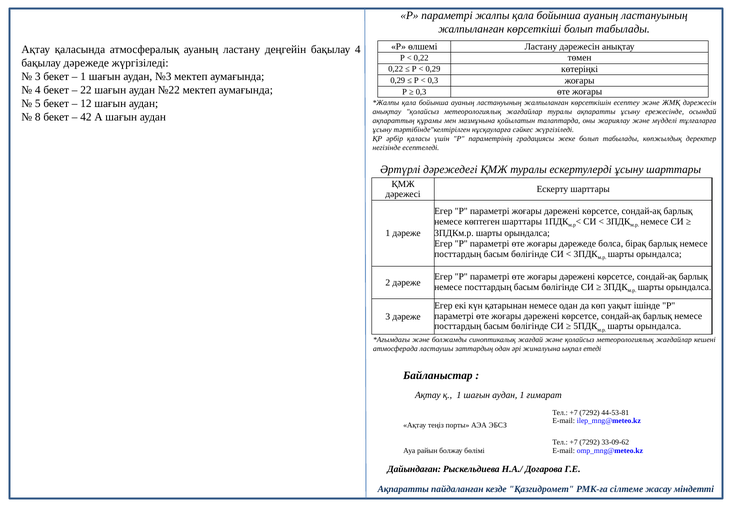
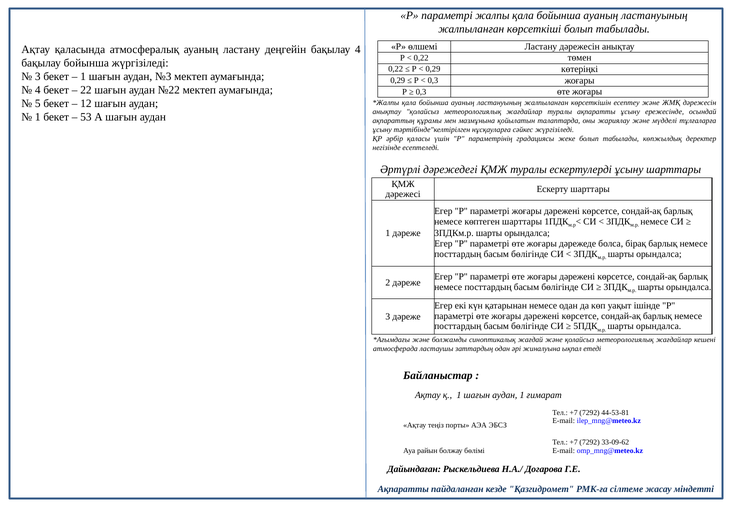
бақылау дәрежеде: дәрежеде -> бойынша
8 at (38, 117): 8 -> 1
42: 42 -> 53
